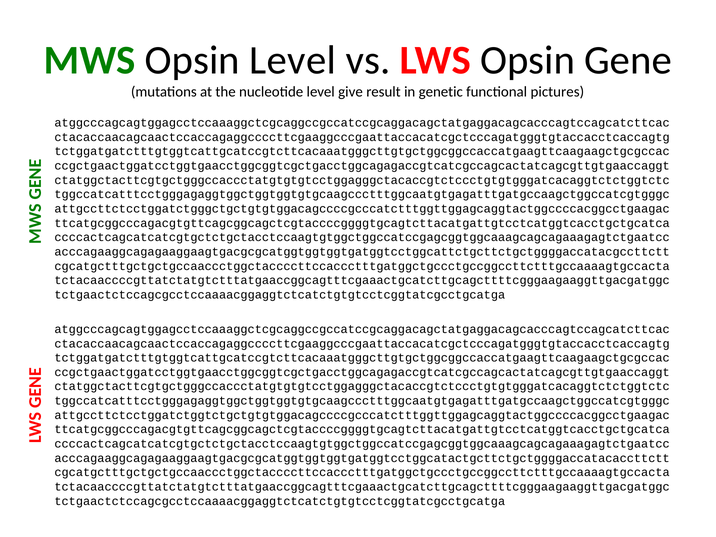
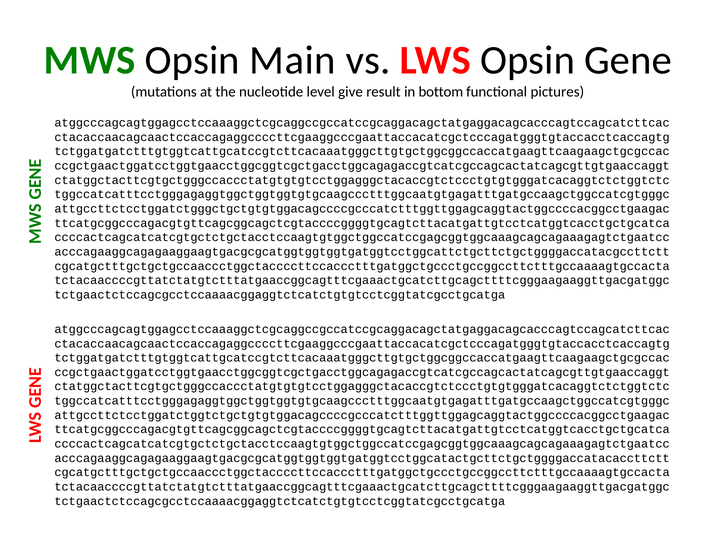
Opsin Level: Level -> Main
genetic: genetic -> bottom
